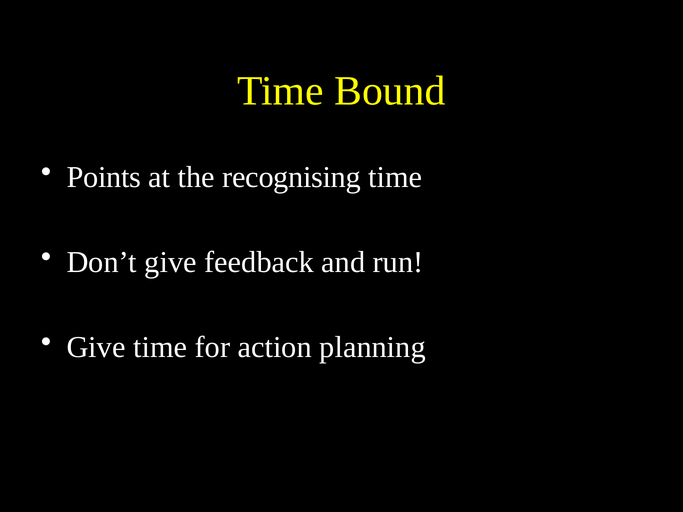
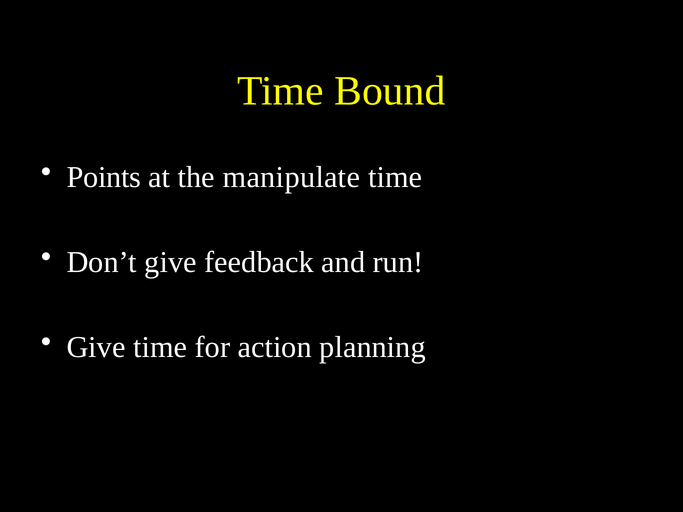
recognising: recognising -> manipulate
